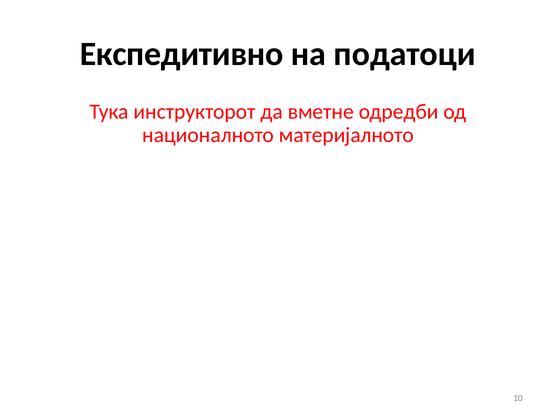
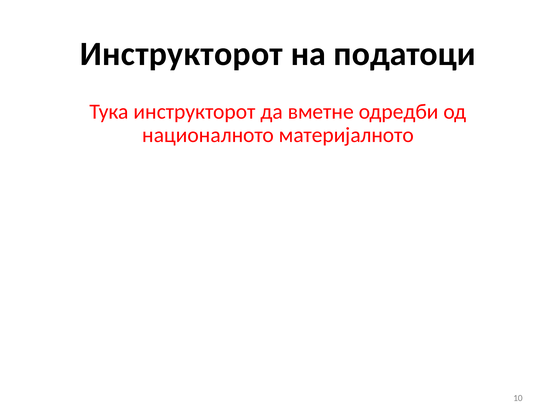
Експедитивно at (182, 54): Експедитивно -> Инструкторот
